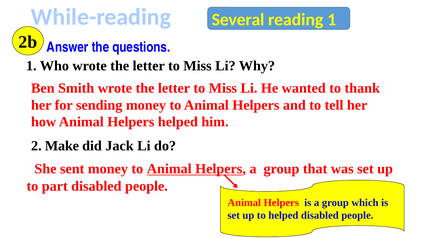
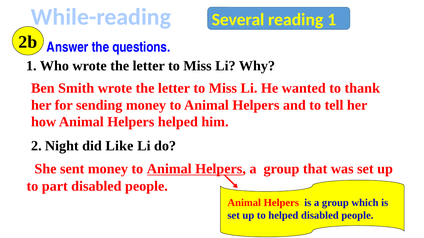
Make: Make -> Night
Jack: Jack -> Like
